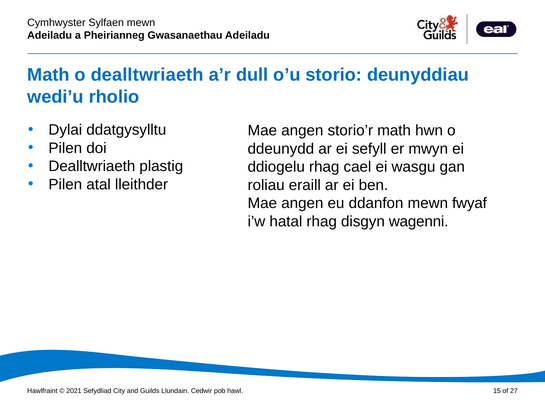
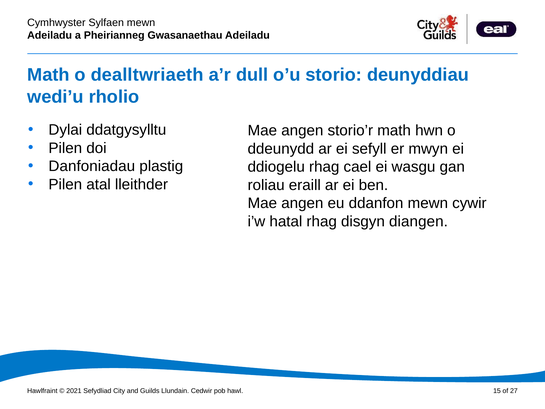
Dealltwriaeth at (92, 166): Dealltwriaeth -> Danfoniadau
fwyaf: fwyaf -> cywir
wagenni: wagenni -> diangen
